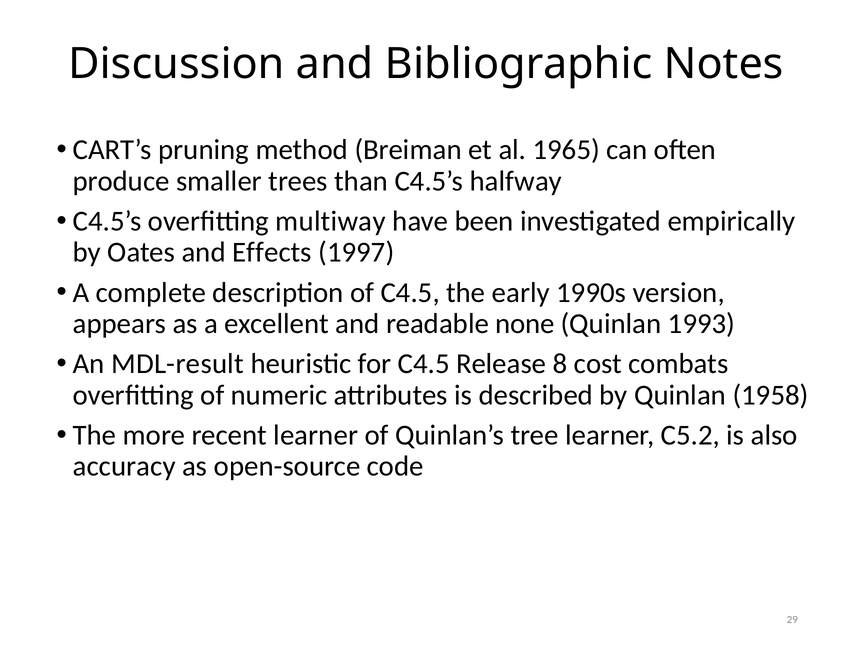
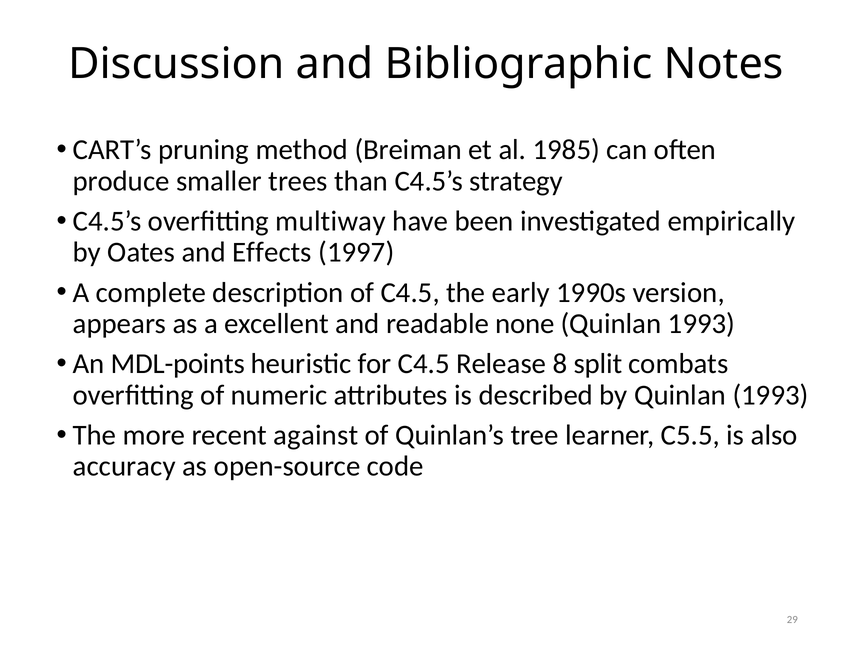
1965: 1965 -> 1985
halfway: halfway -> strategy
MDL-result: MDL-result -> MDL-points
cost: cost -> split
by Quinlan 1958: 1958 -> 1993
recent learner: learner -> against
C5.2: C5.2 -> C5.5
